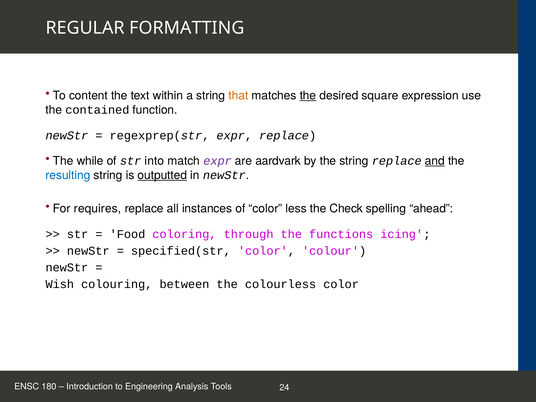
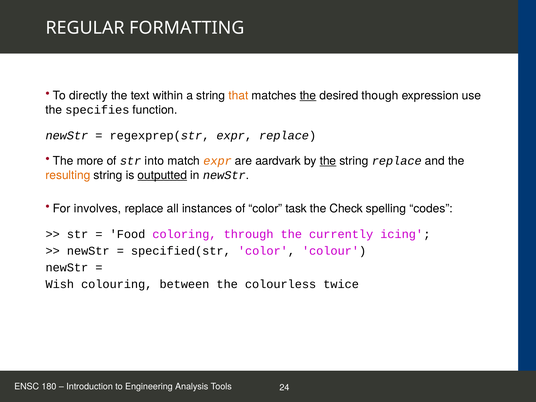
content: content -> directly
square: square -> though
contained: contained -> specifies
while: while -> more
expr at (218, 161) colour: purple -> orange
the at (328, 161) underline: none -> present
and underline: present -> none
resulting colour: blue -> orange
requires: requires -> involves
less: less -> task
ahead: ahead -> codes
functions: functions -> currently
colourless color: color -> twice
